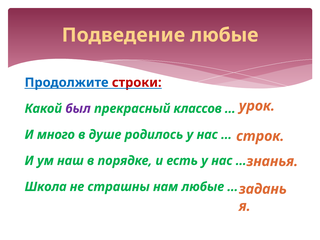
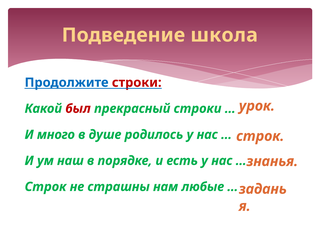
Подведение любые: любые -> школа
был colour: purple -> red
прекрасный классов: классов -> строки
Школа at (46, 187): Школа -> Строк
